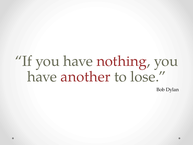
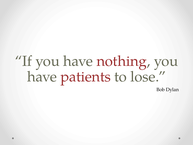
another: another -> patients
